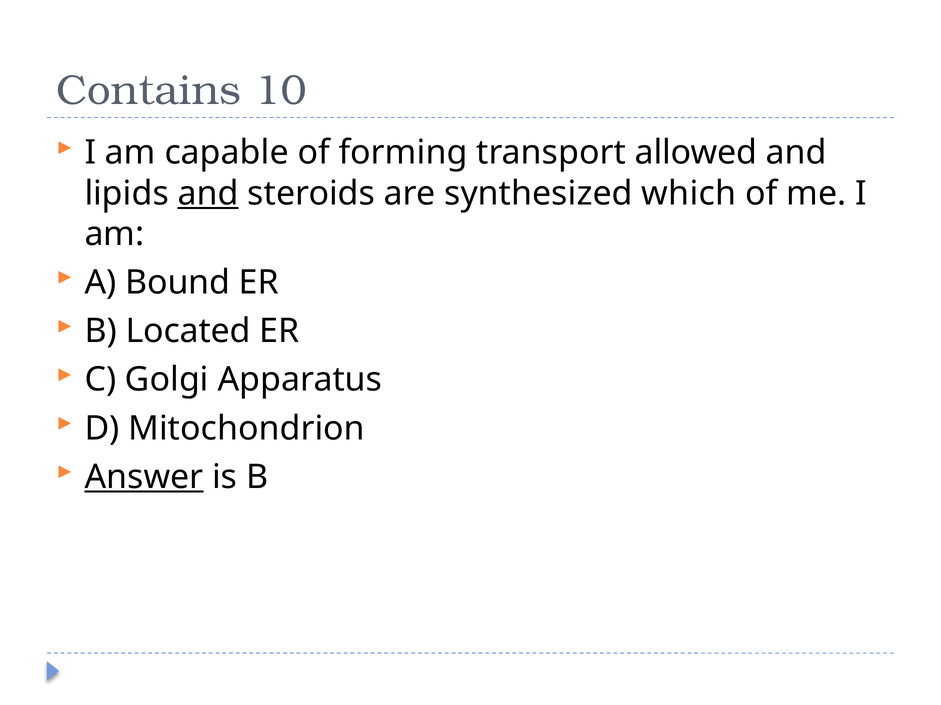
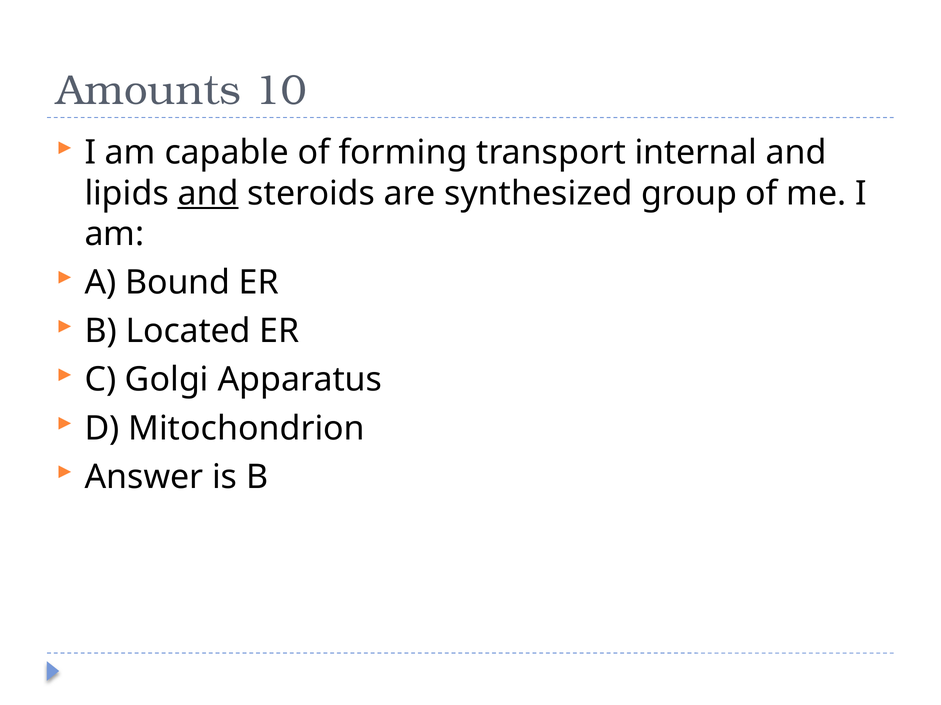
Contains: Contains -> Amounts
allowed: allowed -> internal
which: which -> group
Answer underline: present -> none
